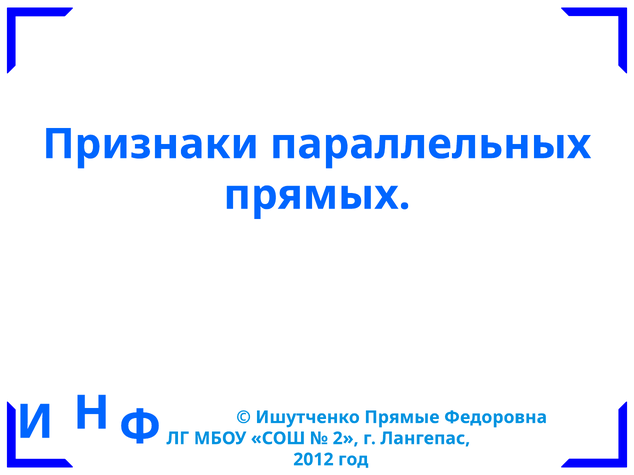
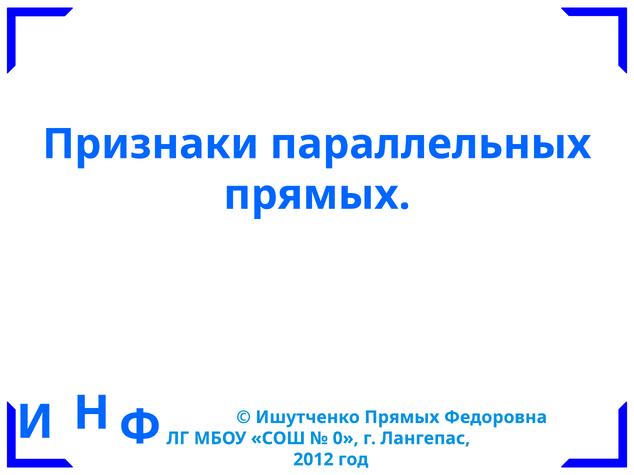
Ишутченко Прямые: Прямые -> Прямых
2: 2 -> 0
